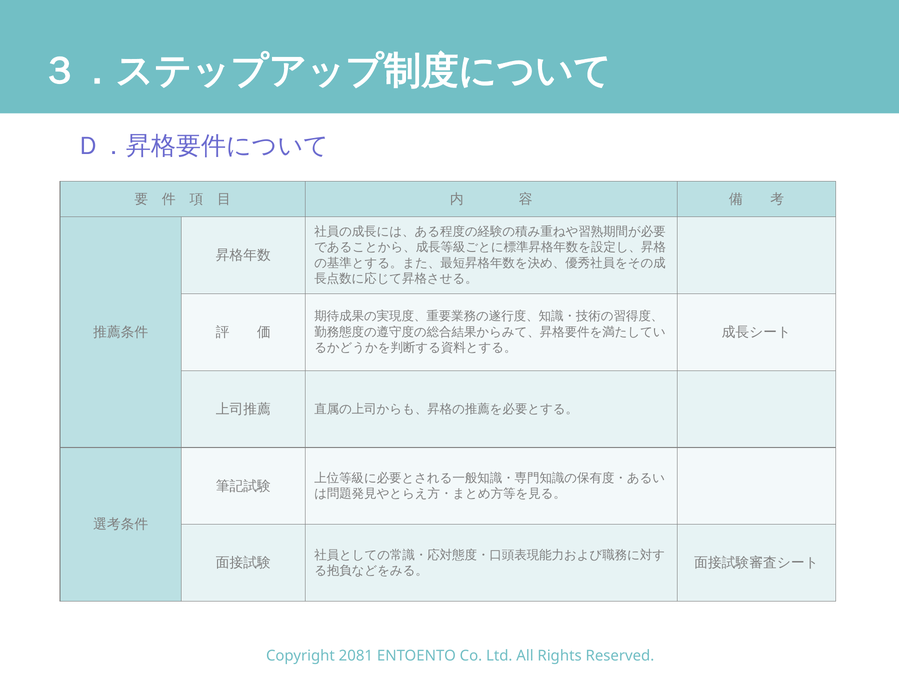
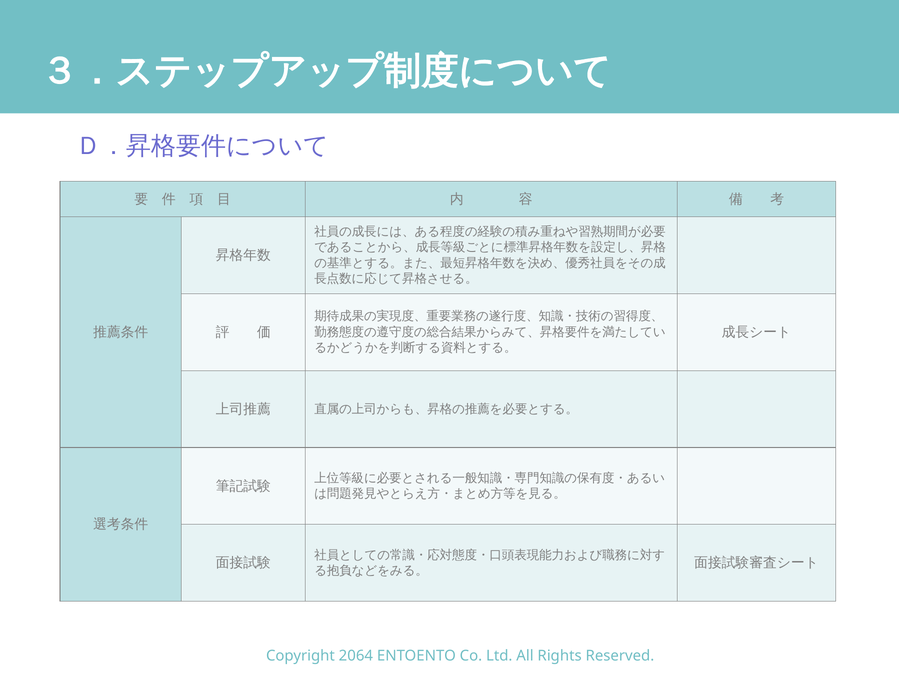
2081: 2081 -> 2064
